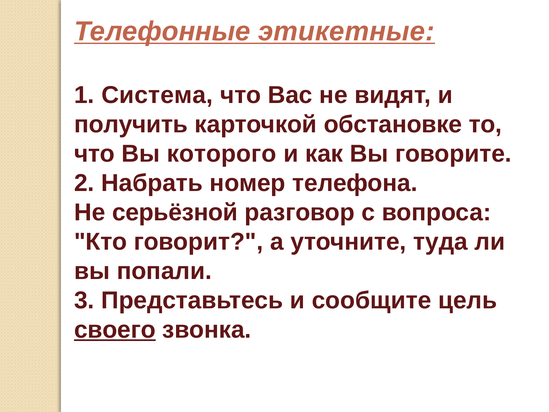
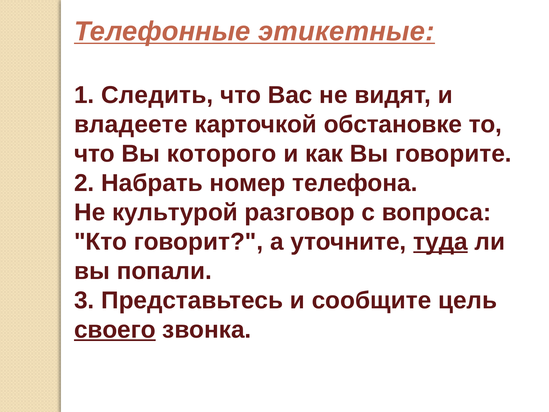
Система: Система -> Следить
получить: получить -> владеете
серьёзной: серьёзной -> культурой
туда underline: none -> present
